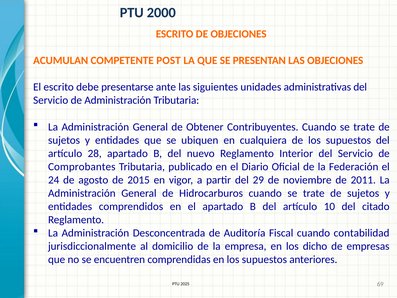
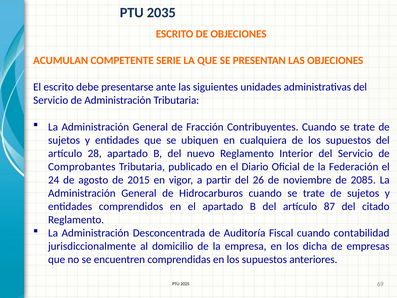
2000: 2000 -> 2035
POST: POST -> SERIE
Obtener: Obtener -> Fracción
29: 29 -> 26
2011: 2011 -> 2085
10: 10 -> 87
dicho: dicho -> dicha
